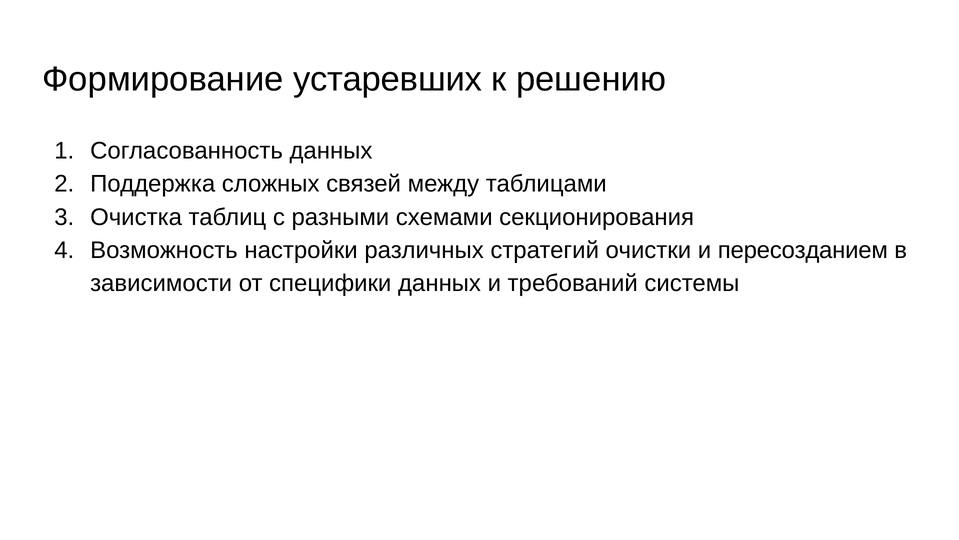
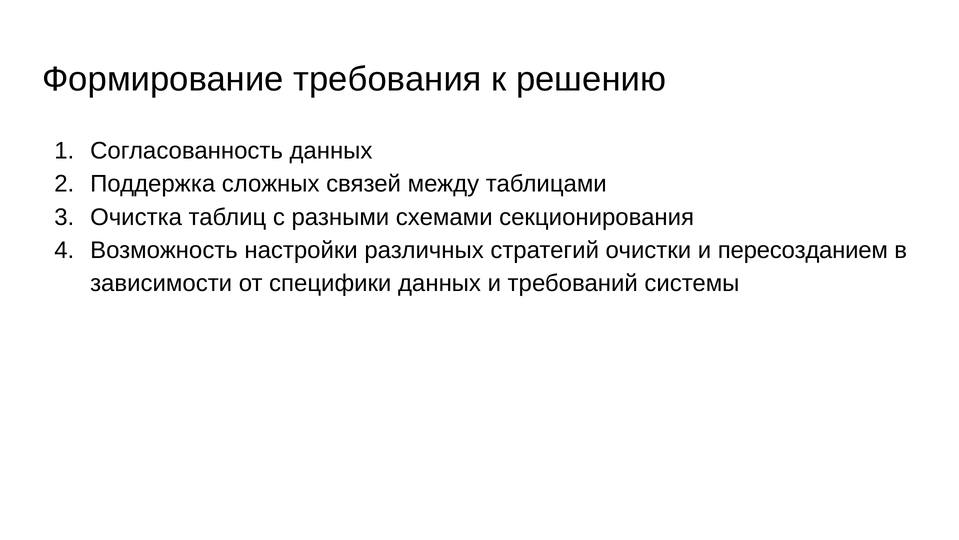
устаревших: устаревших -> требования
